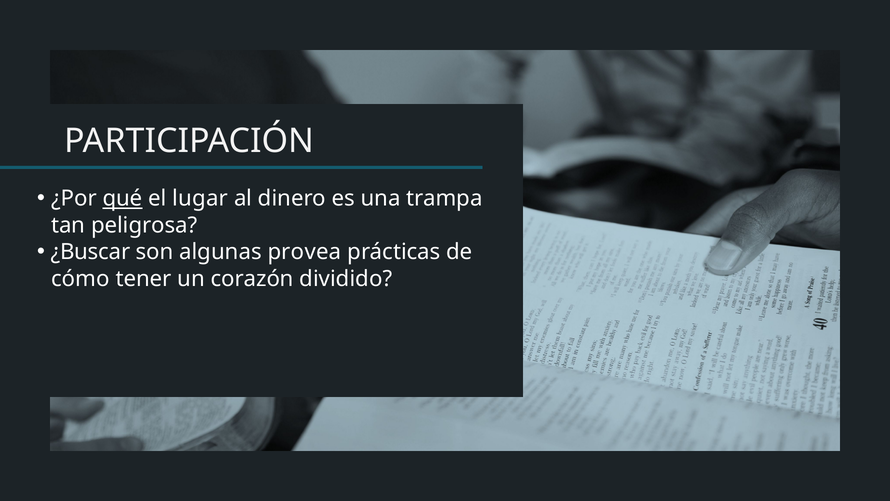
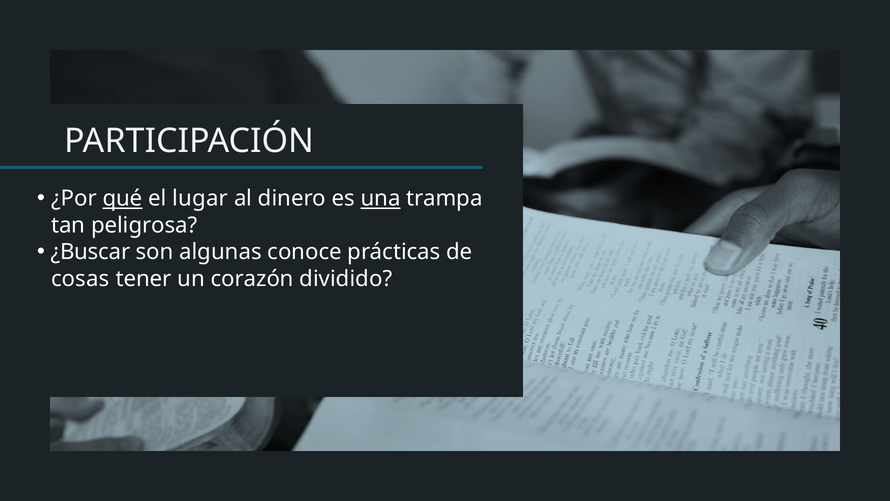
una underline: none -> present
provea: provea -> conoce
cómo: cómo -> cosas
